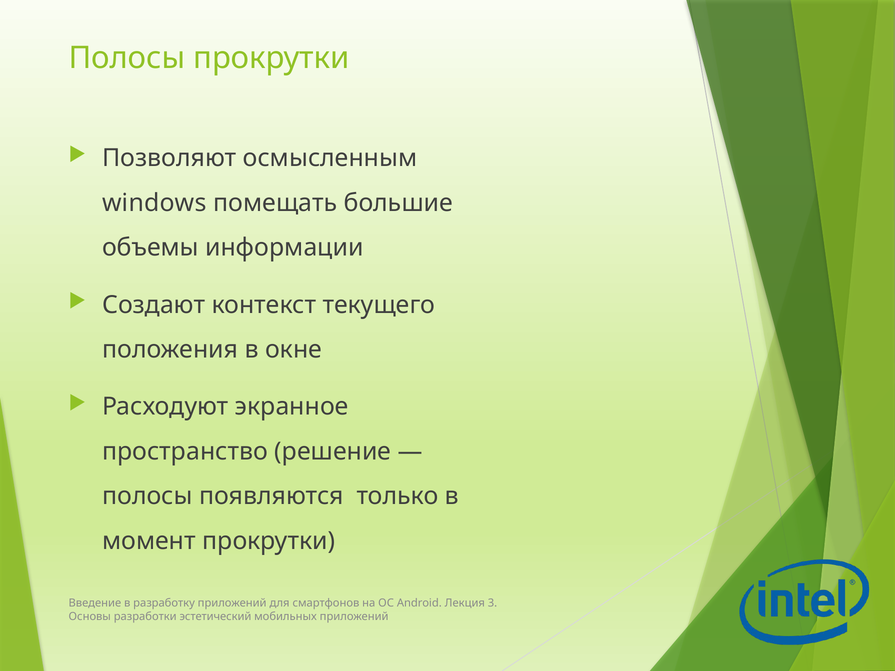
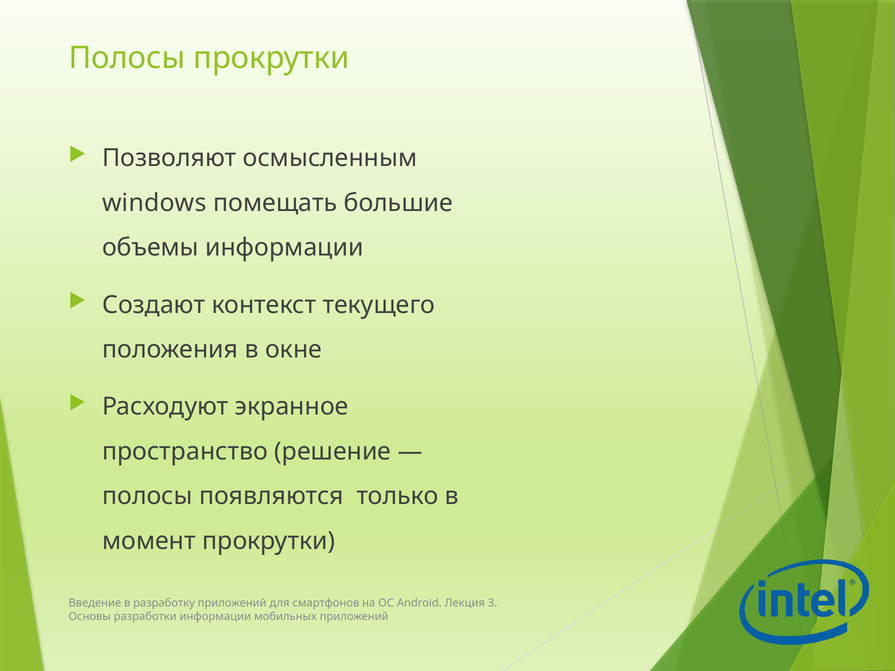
разработки эстетический: эстетический -> информации
